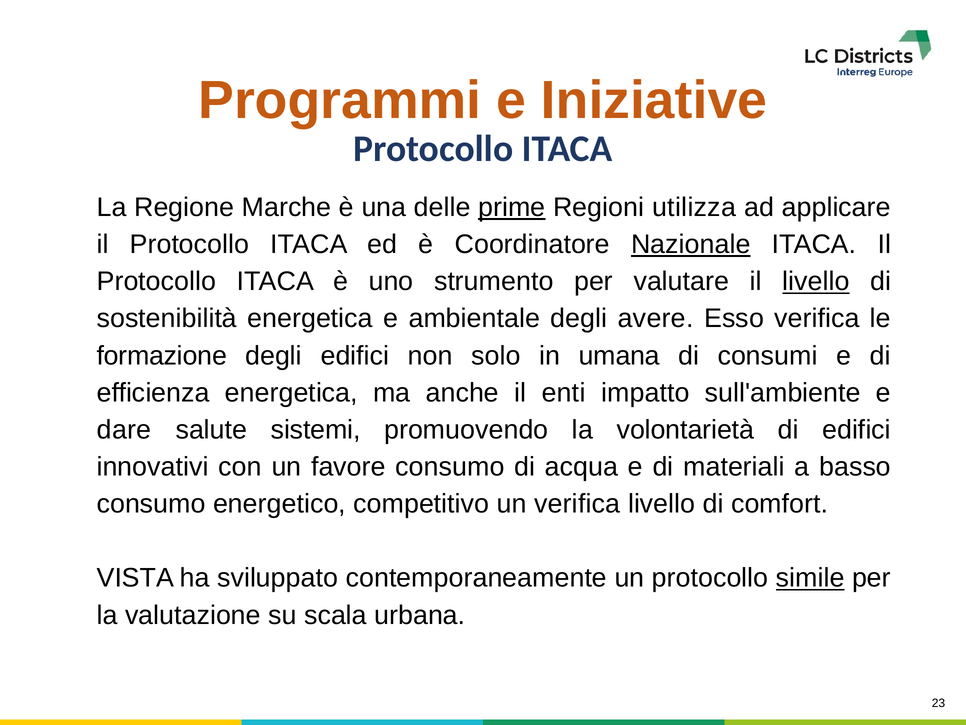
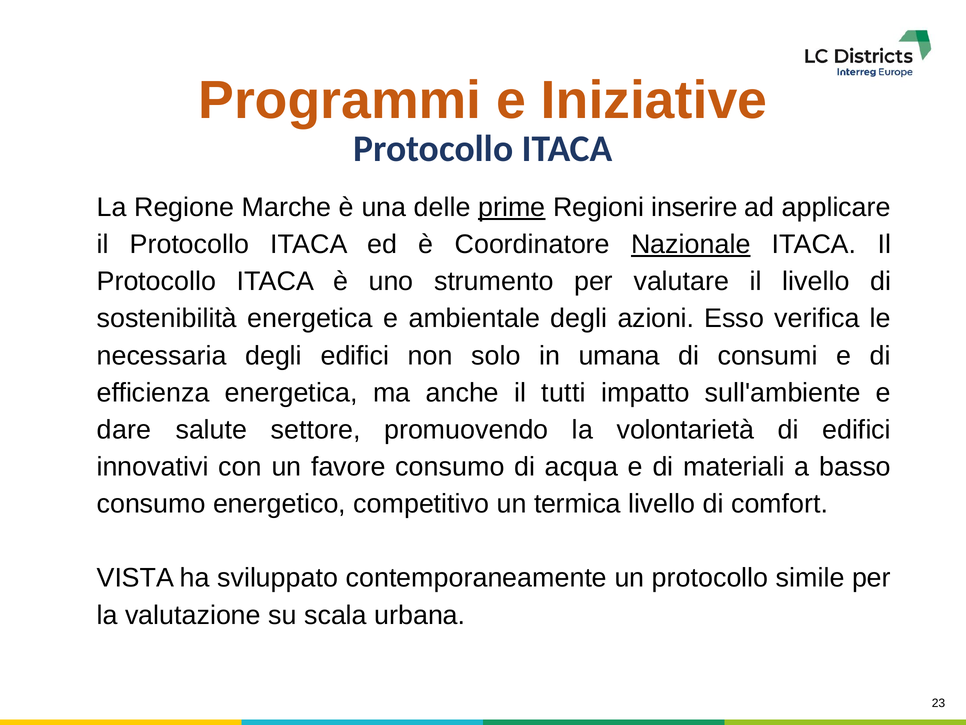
utilizza: utilizza -> inserire
livello at (816, 281) underline: present -> none
avere: avere -> azioni
formazione: formazione -> necessaria
enti: enti -> tutti
sistemi: sistemi -> settore
un verifica: verifica -> termica
simile underline: present -> none
